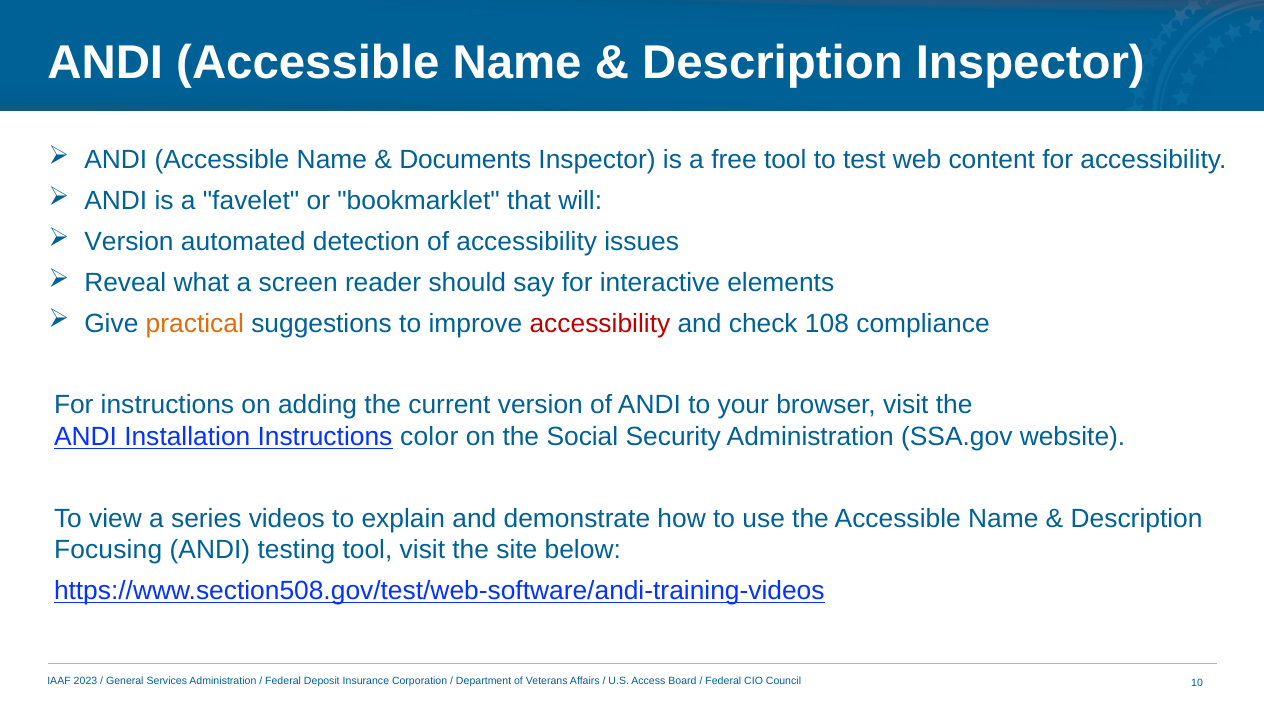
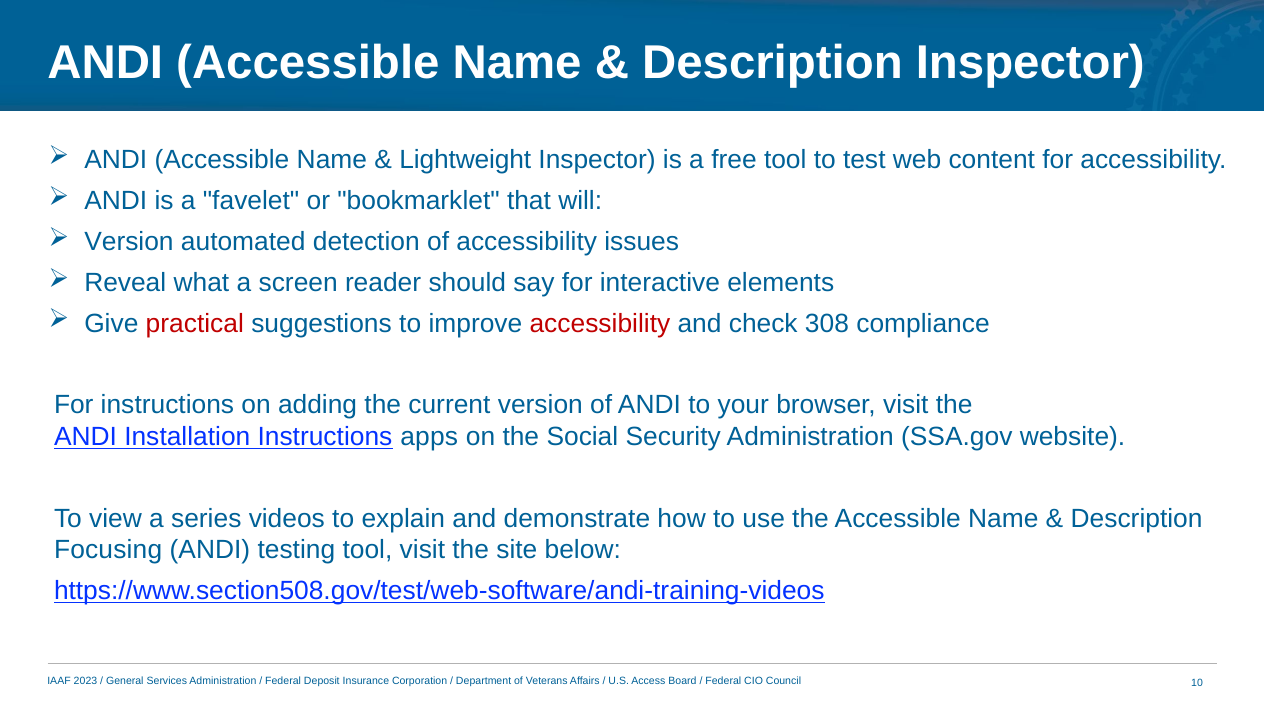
Documents: Documents -> Lightweight
practical colour: orange -> red
108: 108 -> 308
color: color -> apps
